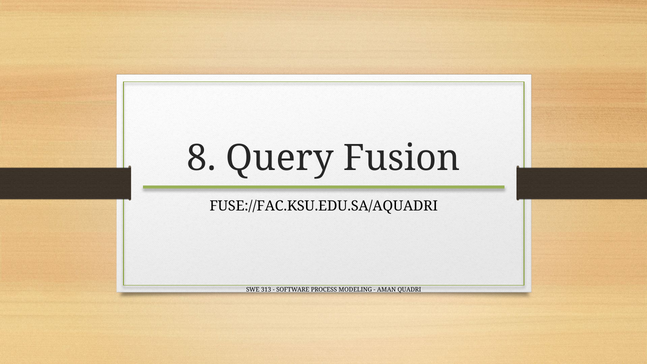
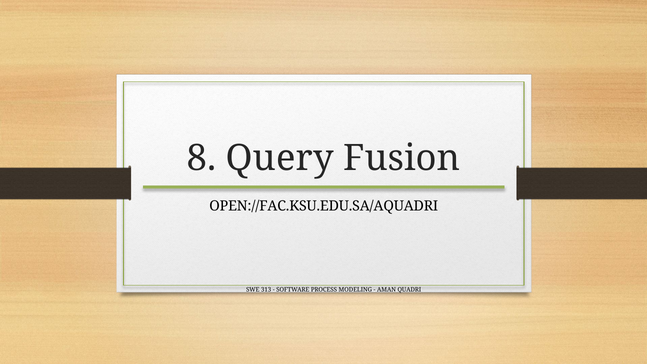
FUSE://FAC.KSU.EDU.SA/AQUADRI: FUSE://FAC.KSU.EDU.SA/AQUADRI -> OPEN://FAC.KSU.EDU.SA/AQUADRI
